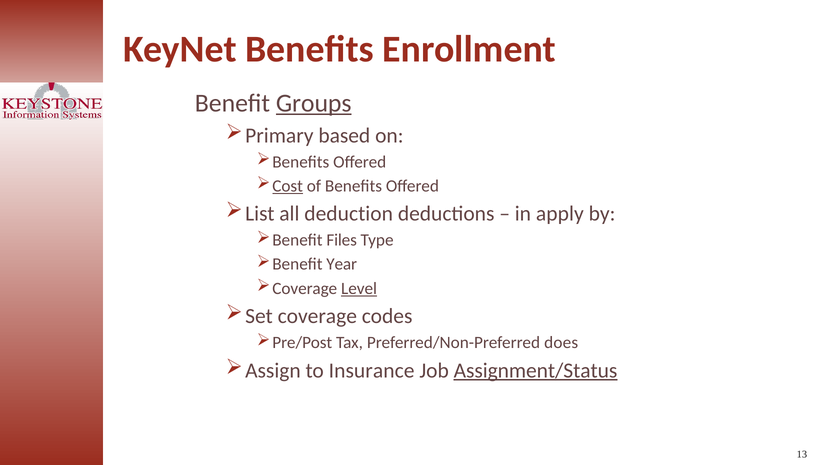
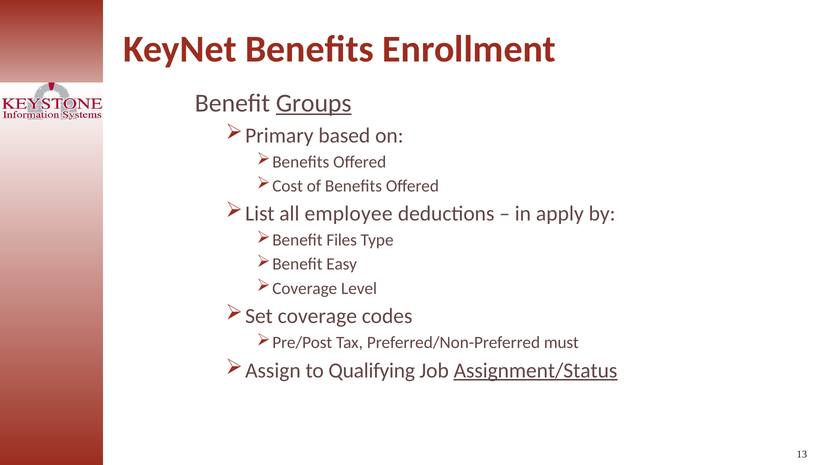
Cost underline: present -> none
deduction: deduction -> employee
Year: Year -> Easy
Level underline: present -> none
does: does -> must
Insurance: Insurance -> Qualifying
